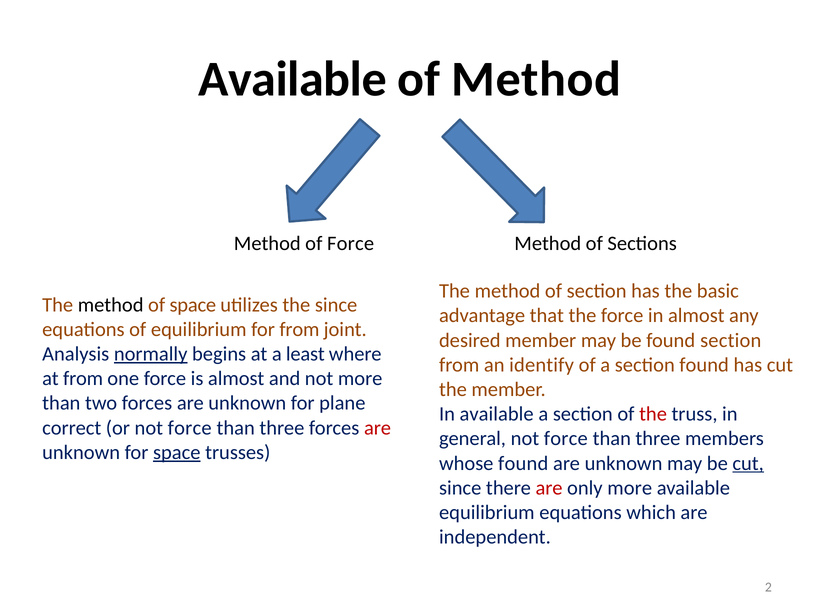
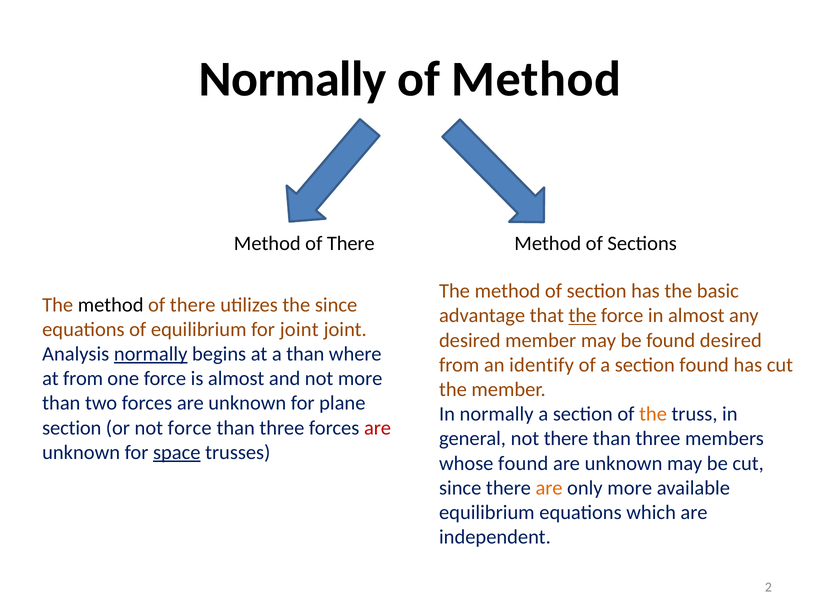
Available at (293, 79): Available -> Normally
Force at (351, 244): Force -> There
space at (193, 305): space -> there
the at (582, 316) underline: none -> present
for from: from -> joint
found section: section -> desired
a least: least -> than
In available: available -> normally
the at (653, 415) colour: red -> orange
correct at (72, 428): correct -> section
general not force: force -> there
cut at (748, 464) underline: present -> none
are at (549, 488) colour: red -> orange
